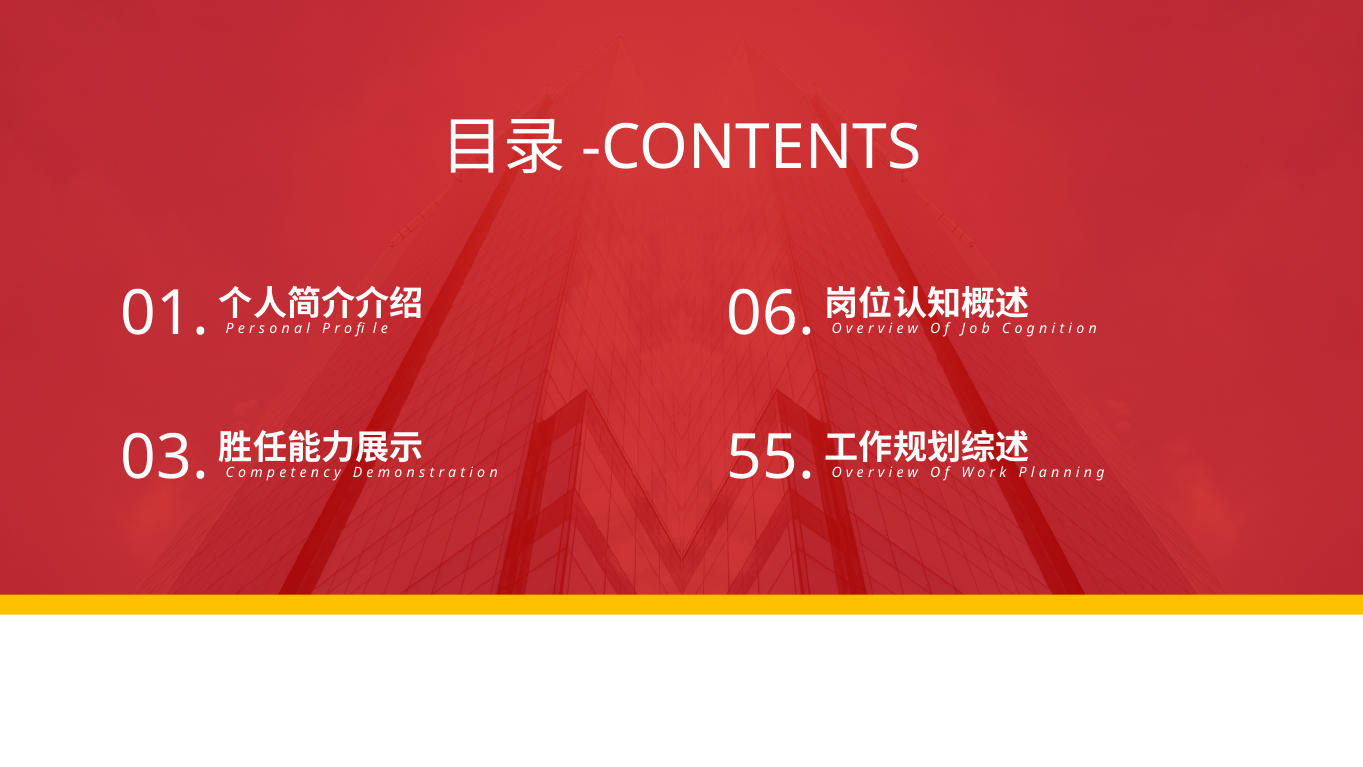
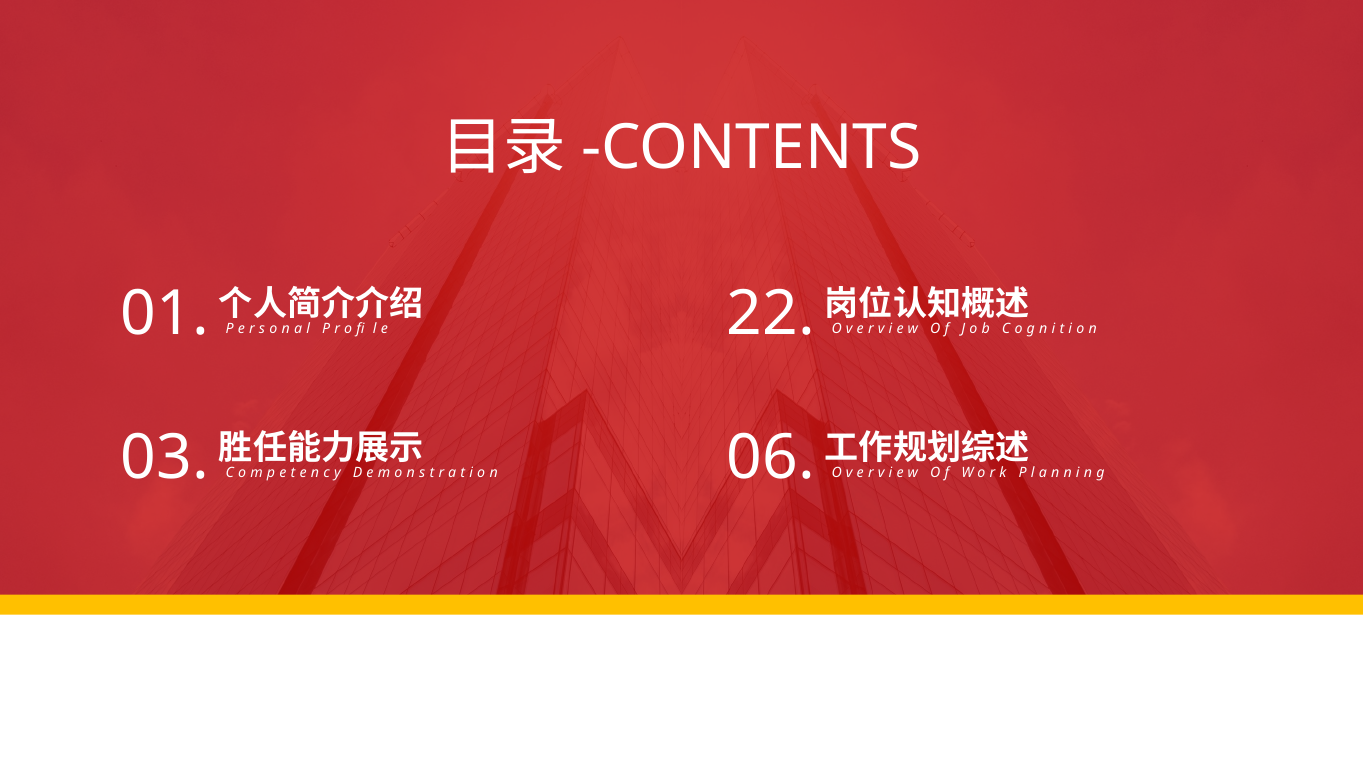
06: 06 -> 22
55: 55 -> 06
